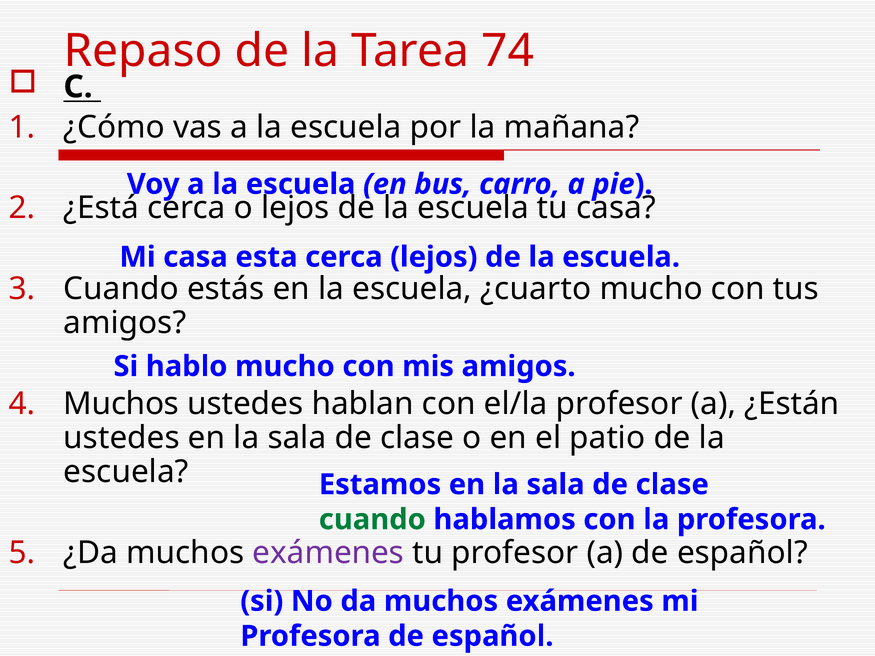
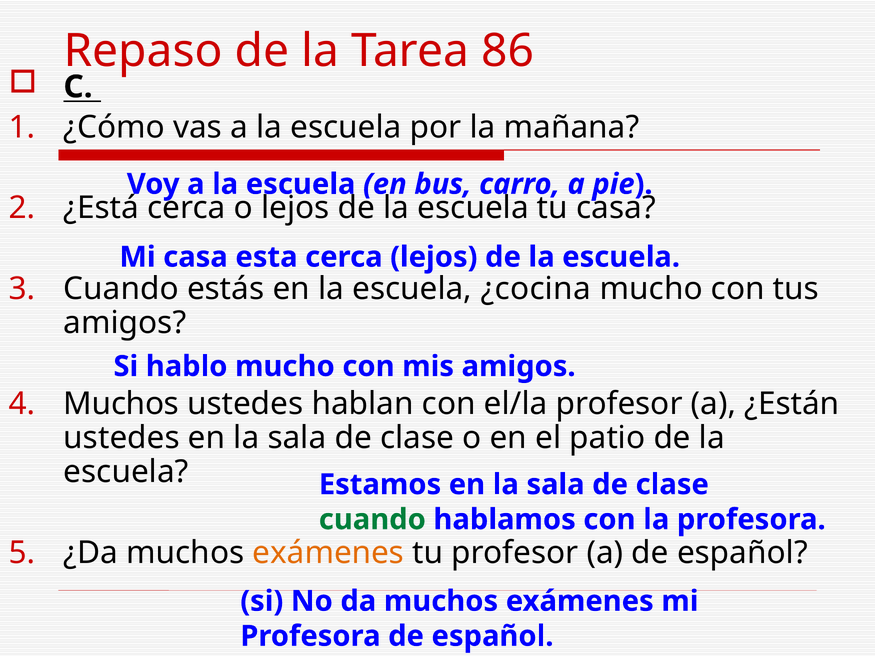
74: 74 -> 86
¿cuarto: ¿cuarto -> ¿cocina
exámenes at (328, 553) colour: purple -> orange
